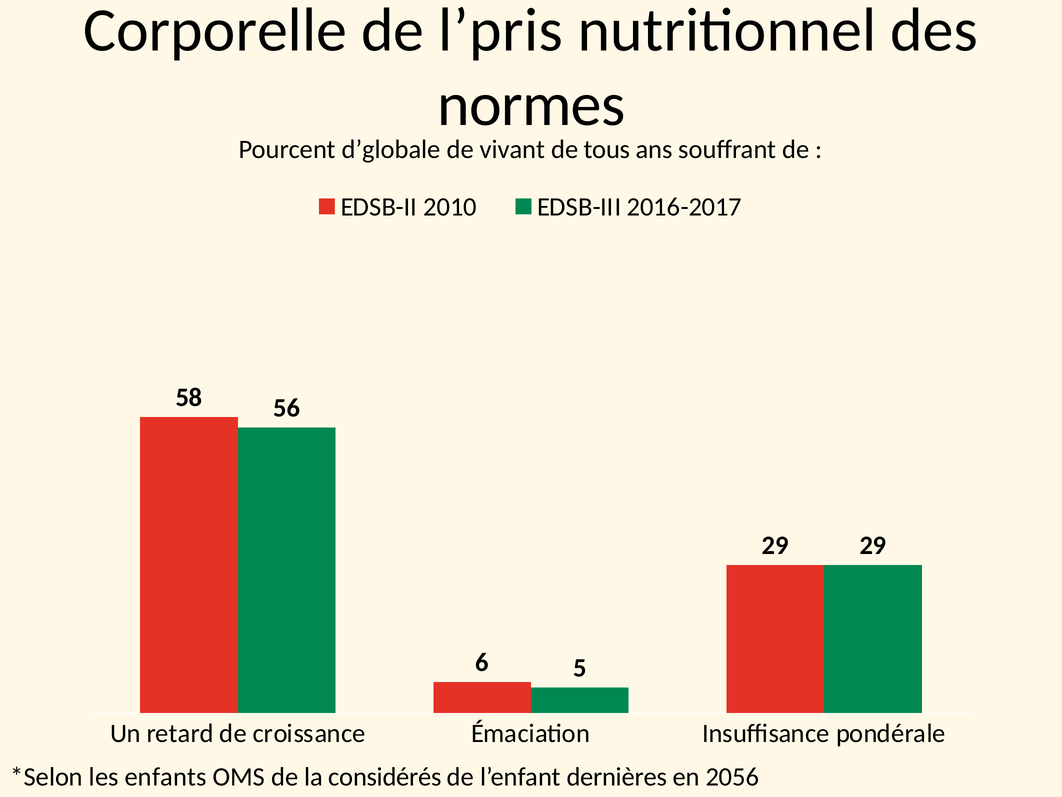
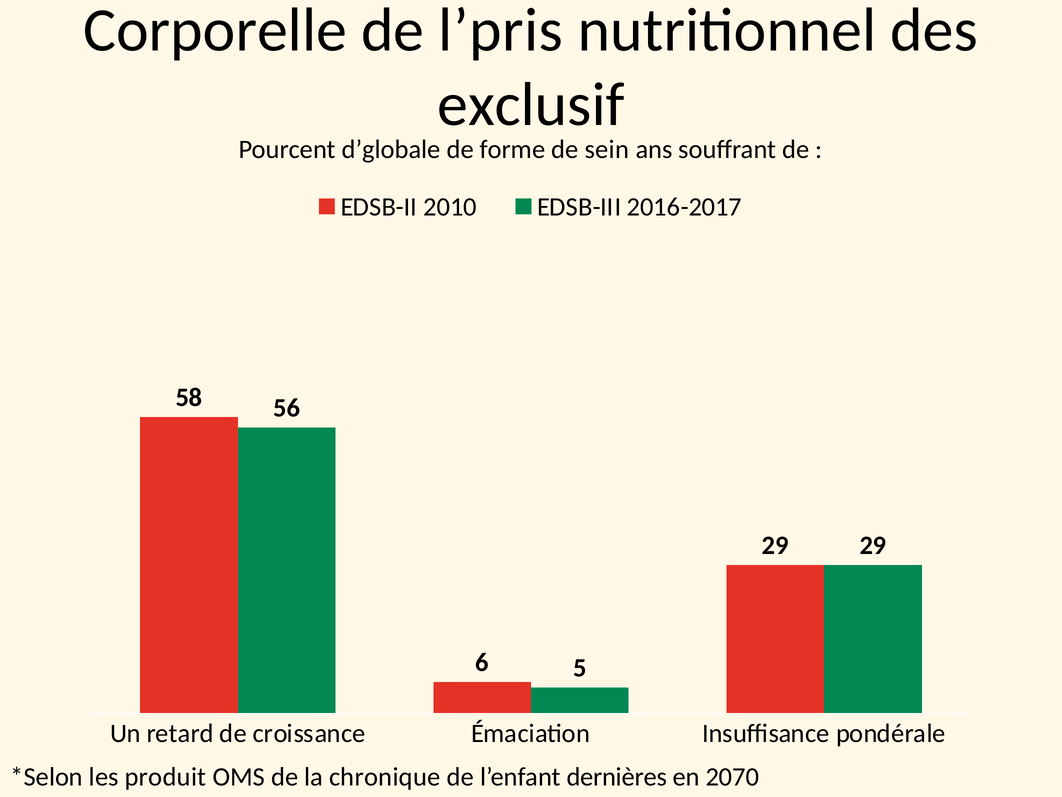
normes: normes -> exclusif
vivant: vivant -> forme
tous: tous -> sein
enfants: enfants -> produit
considérés: considérés -> chronique
2056: 2056 -> 2070
